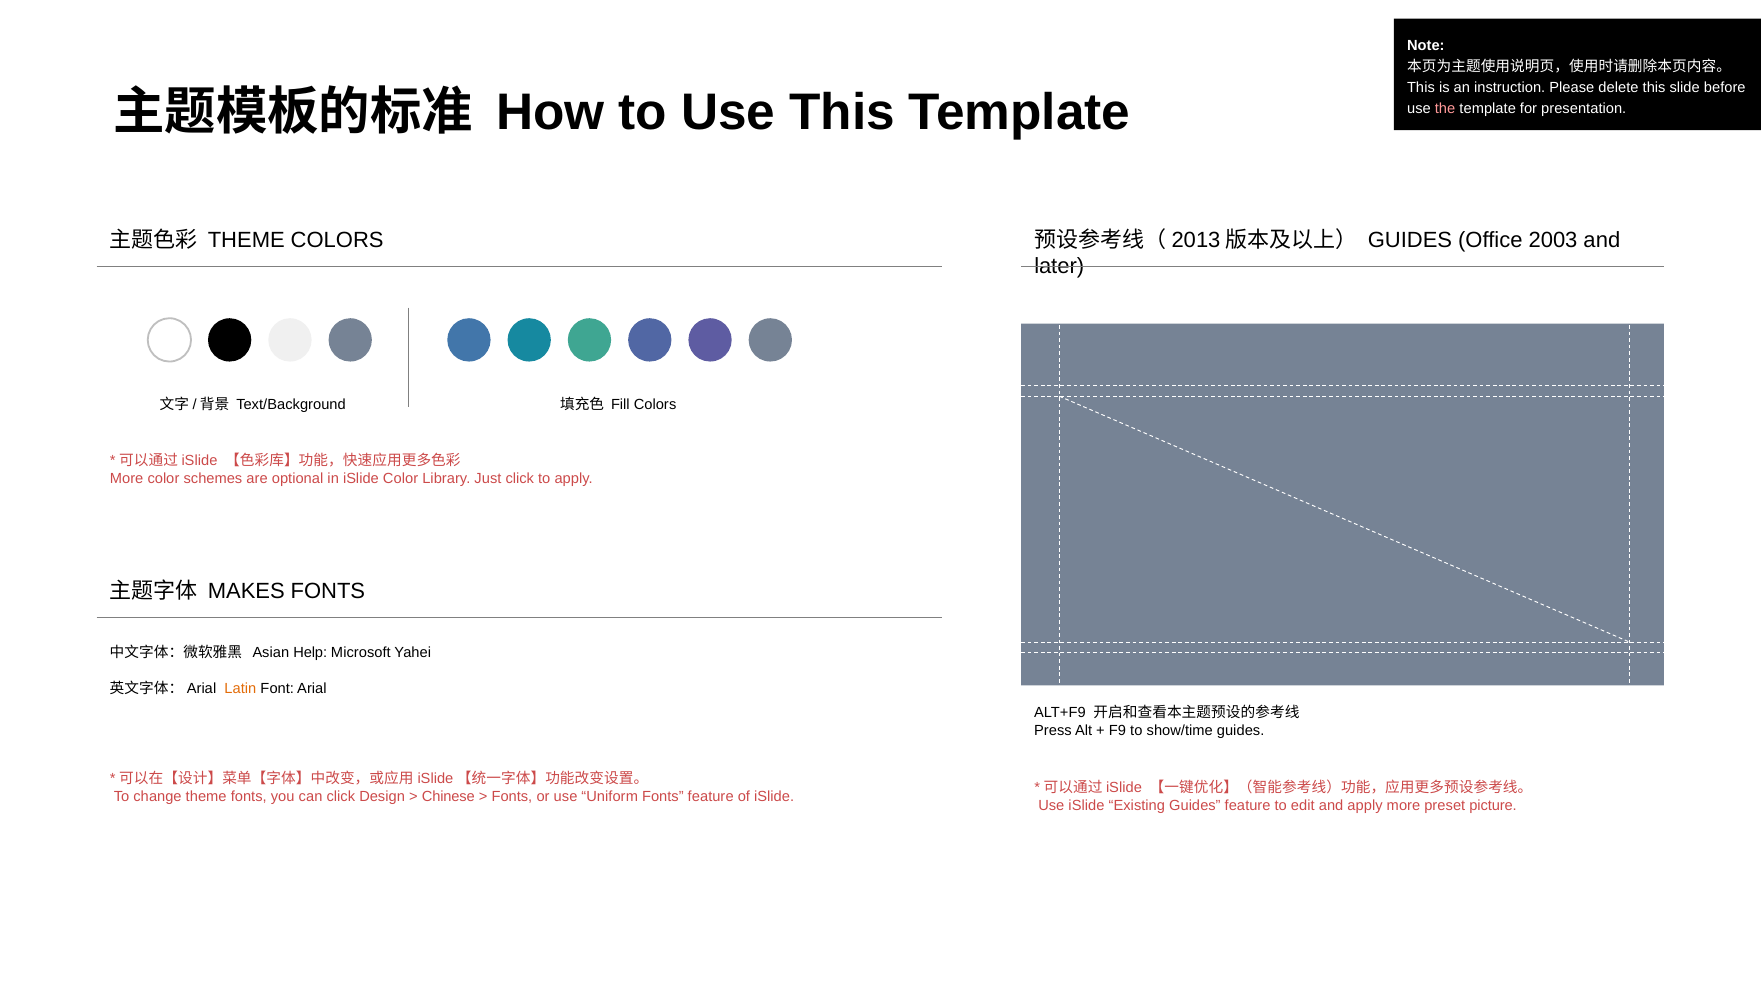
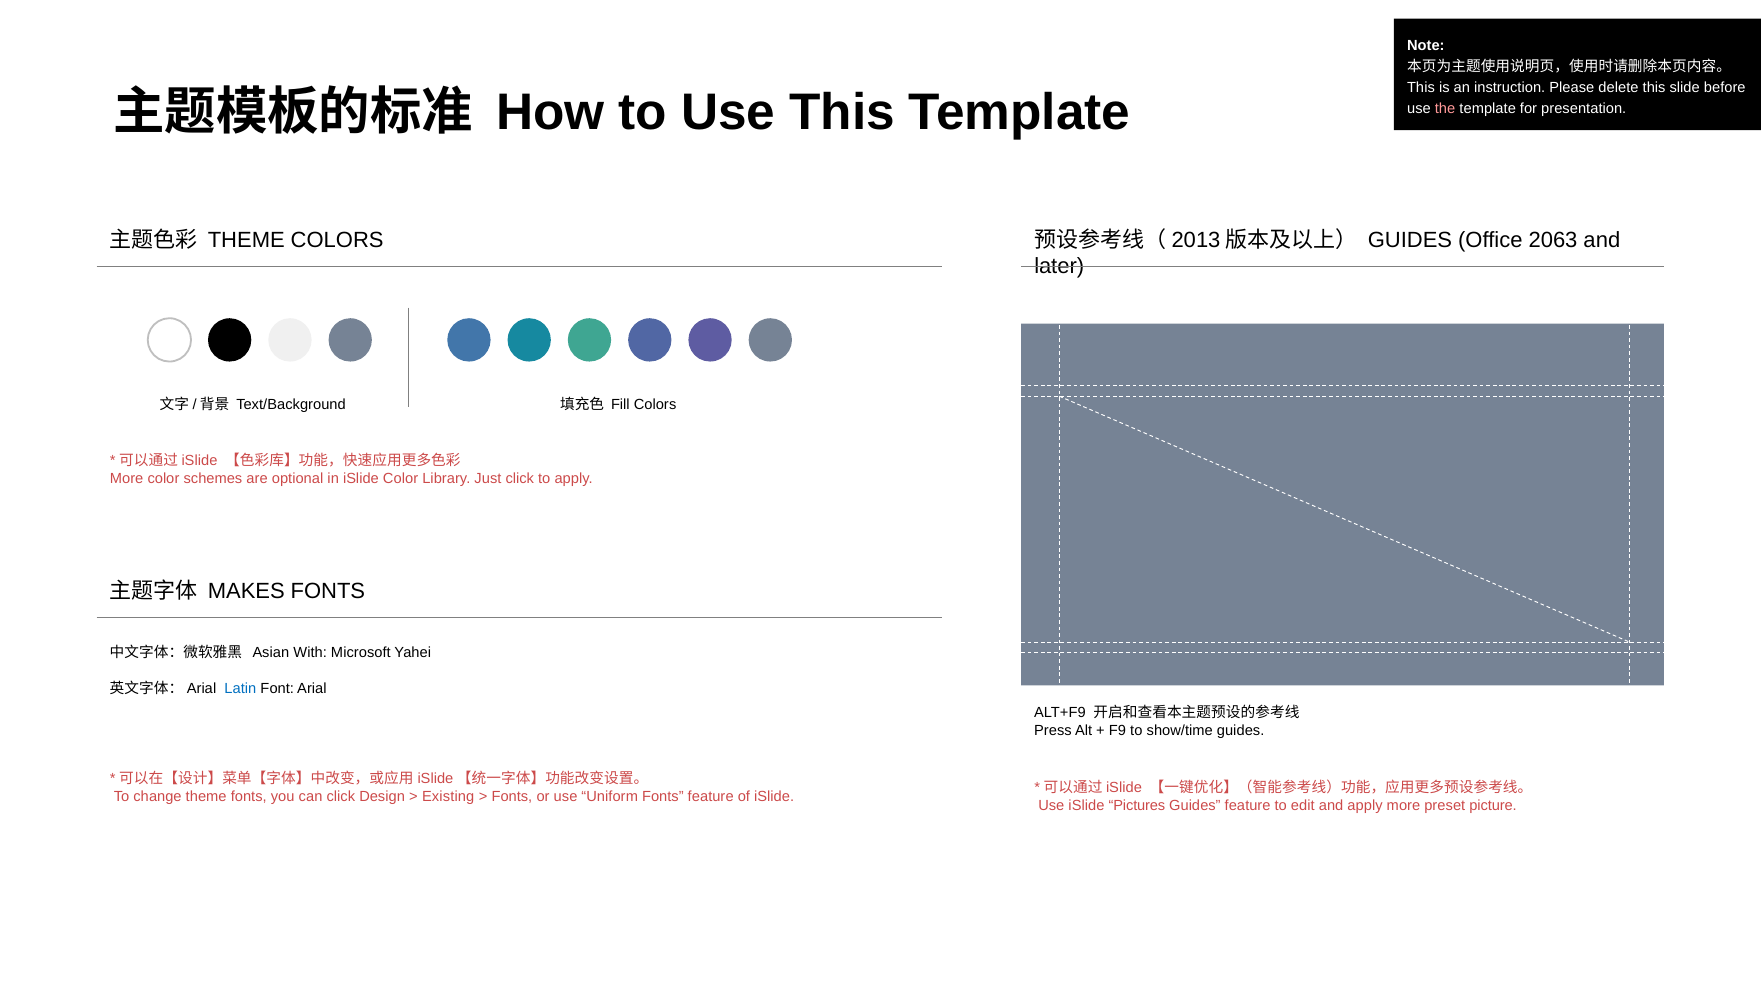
2003: 2003 -> 2063
Help: Help -> With
Latin colour: orange -> blue
Chinese: Chinese -> Existing
Existing: Existing -> Pictures
